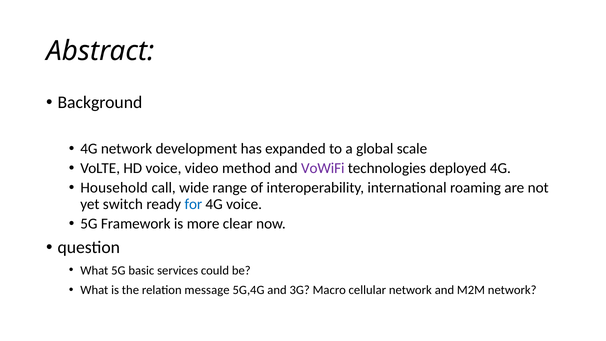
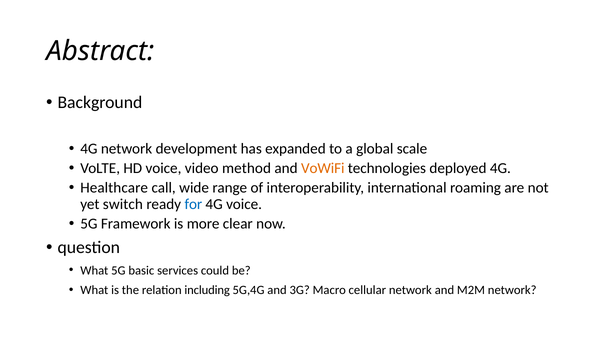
VoWiFi colour: purple -> orange
Household: Household -> Healthcare
message: message -> including
